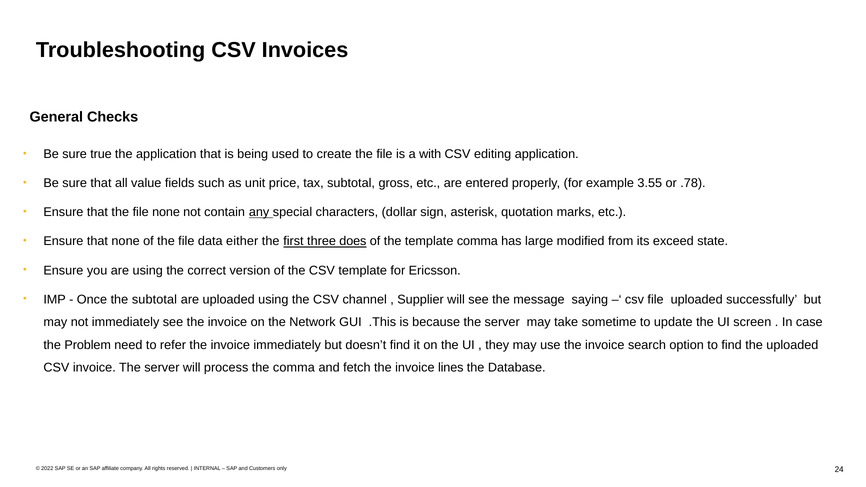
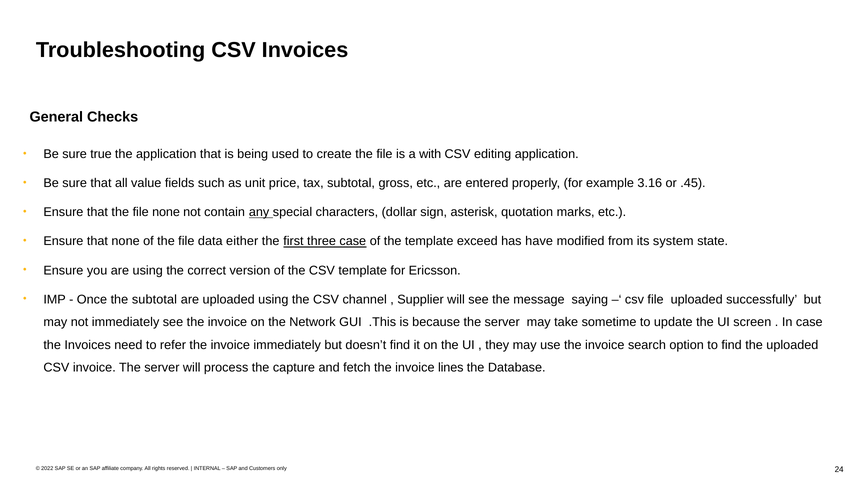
3.55: 3.55 -> 3.16
.78: .78 -> .45
three does: does -> case
template comma: comma -> exceed
large: large -> have
exceed: exceed -> system
the Problem: Problem -> Invoices
the comma: comma -> capture
